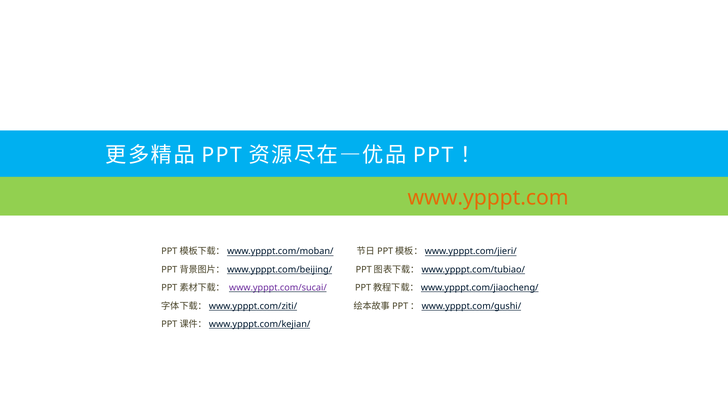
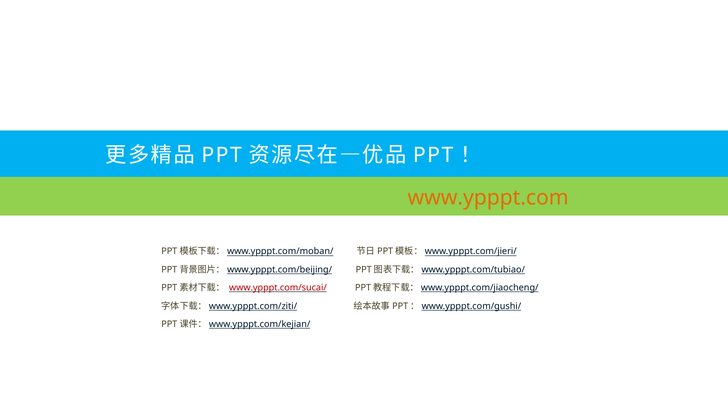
www.ypppt.com/sucai/ colour: purple -> red
